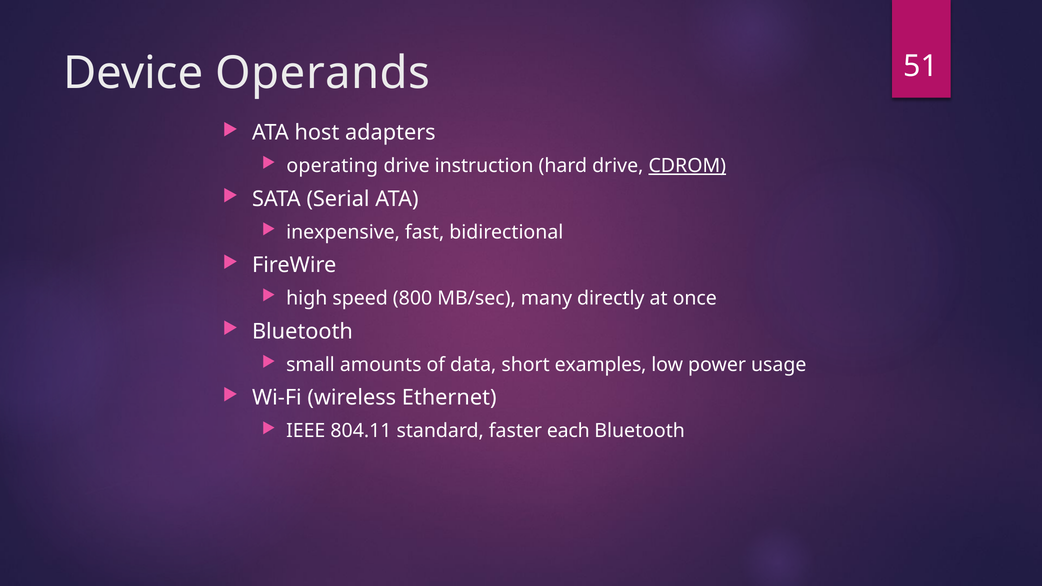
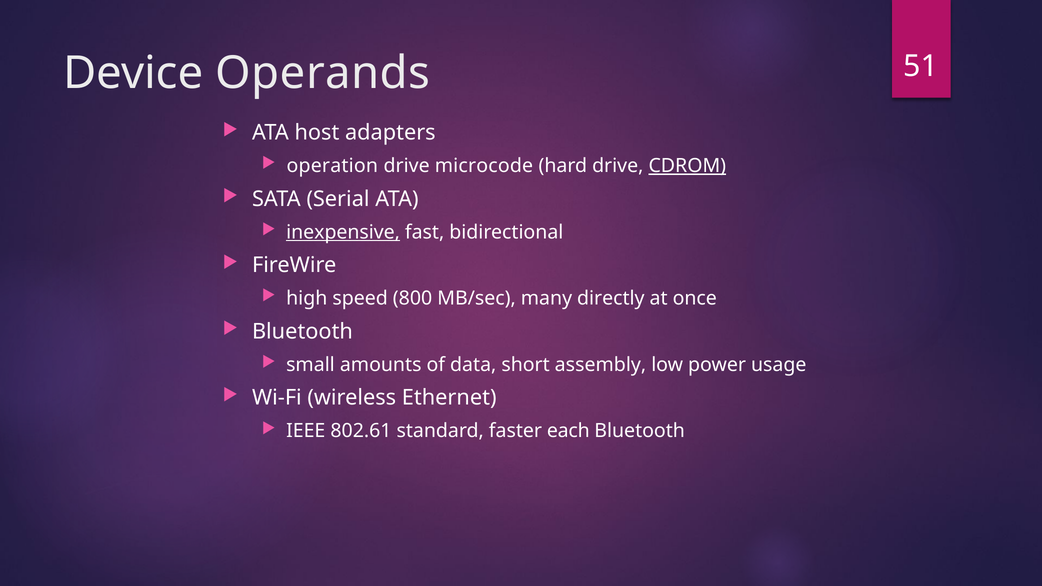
operating: operating -> operation
instruction: instruction -> microcode
inexpensive underline: none -> present
examples: examples -> assembly
804.11: 804.11 -> 802.61
